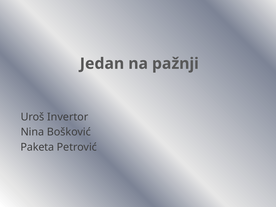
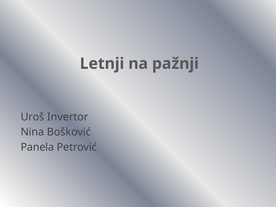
Jedan: Jedan -> Letnji
Paketa: Paketa -> Panela
